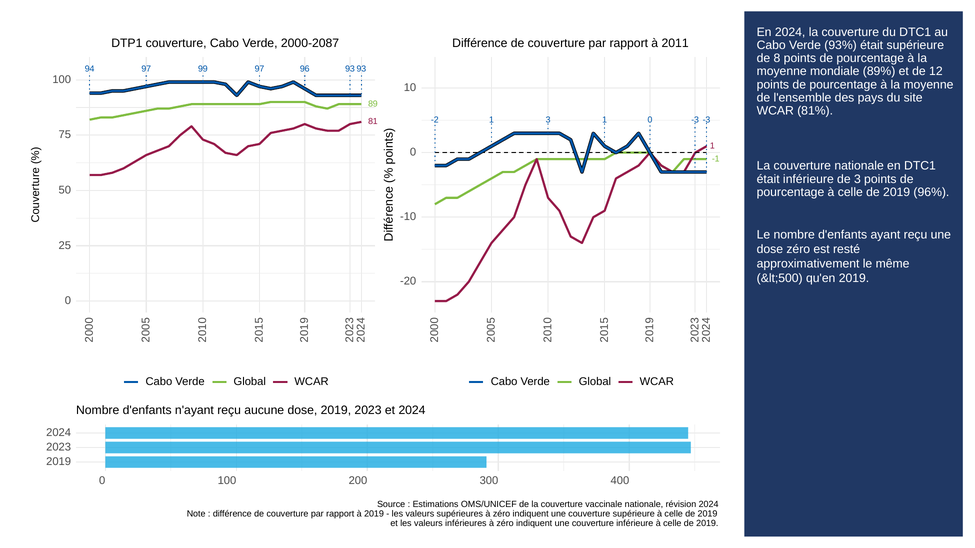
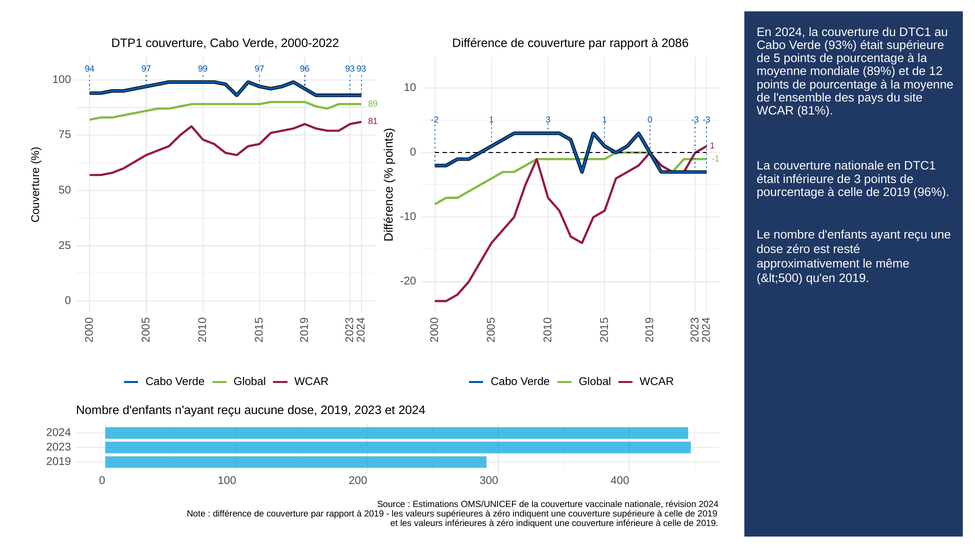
2011: 2011 -> 2086
2000-2087: 2000-2087 -> 2000-2022
de 8: 8 -> 5
